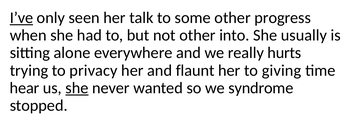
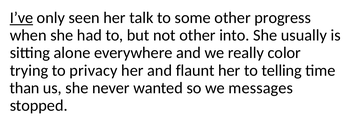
hurts: hurts -> color
giving: giving -> telling
hear: hear -> than
she at (77, 88) underline: present -> none
syndrome: syndrome -> messages
